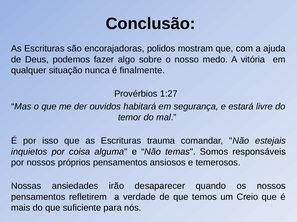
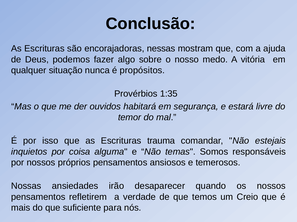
polidos: polidos -> nessas
finalmente: finalmente -> propósitos
1:27: 1:27 -> 1:35
